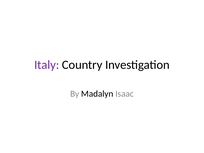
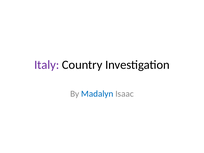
Madalyn colour: black -> blue
